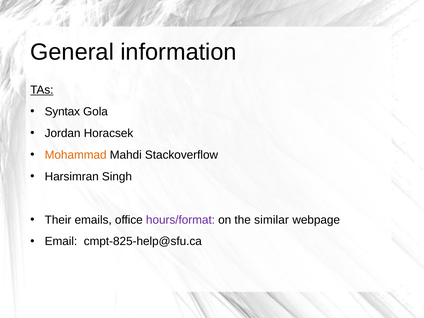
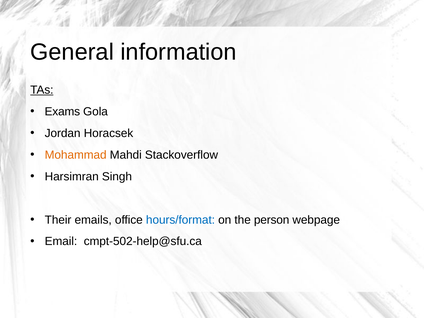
Syntax: Syntax -> Exams
hours/format colour: purple -> blue
similar: similar -> person
cmpt-825-help@sfu.ca: cmpt-825-help@sfu.ca -> cmpt-502-help@sfu.ca
